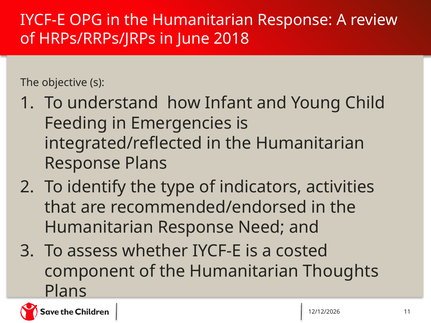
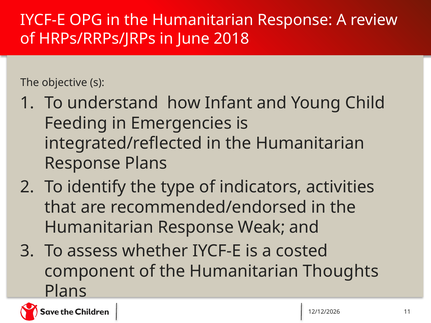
Need: Need -> Weak
